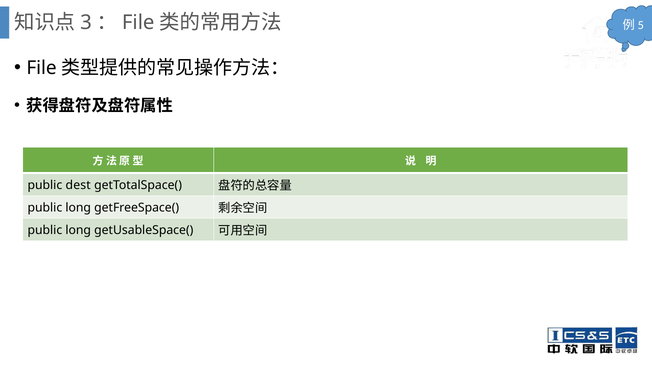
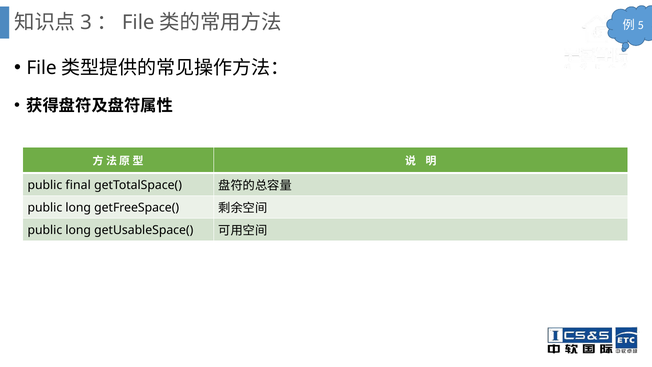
dest: dest -> final
